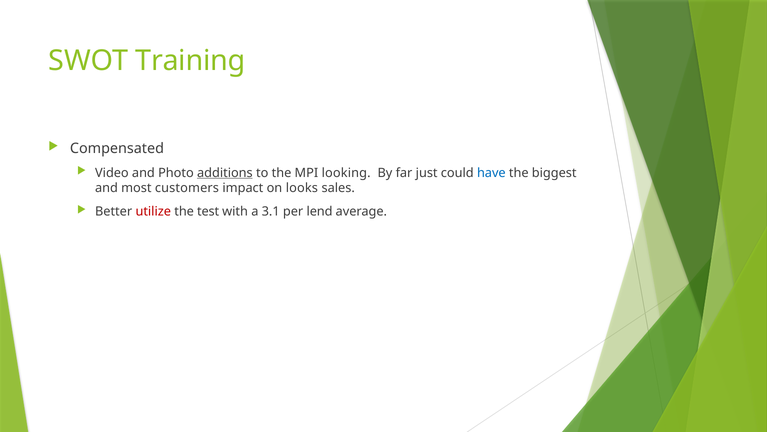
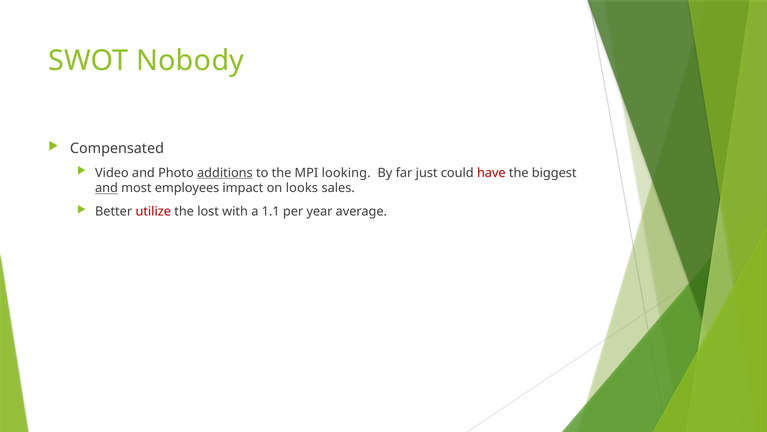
Training: Training -> Nobody
have colour: blue -> red
and at (107, 188) underline: none -> present
customers: customers -> employees
test: test -> lost
3.1: 3.1 -> 1.1
lend: lend -> year
